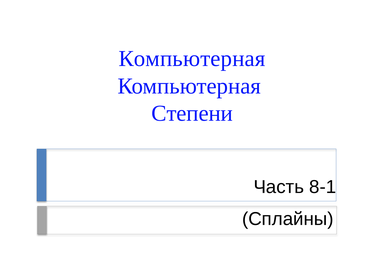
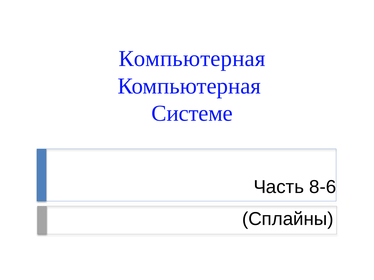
Степени: Степени -> Системе
8-1: 8-1 -> 8-6
